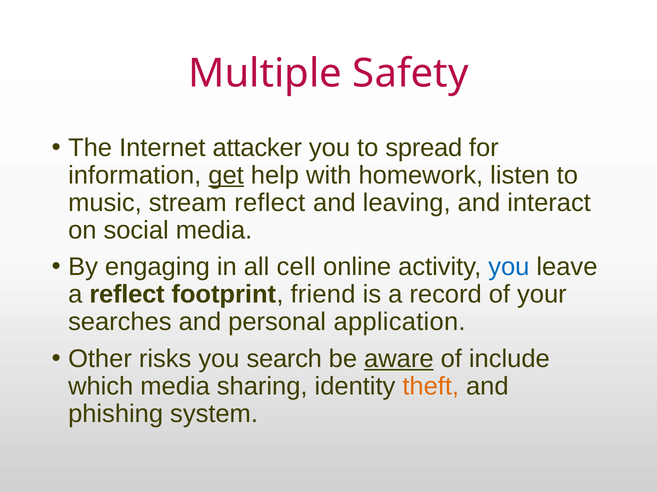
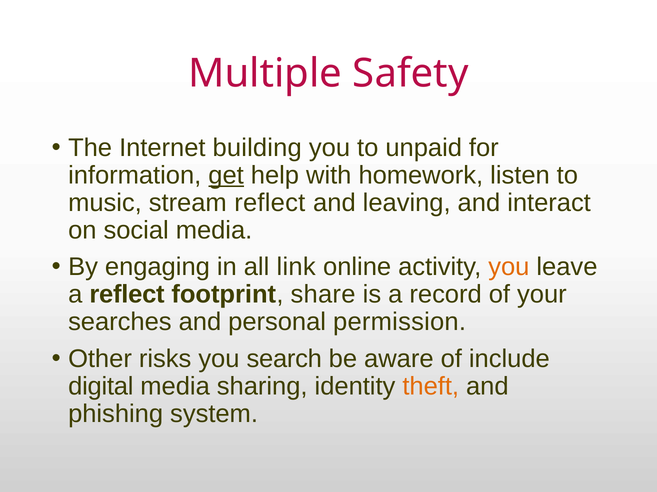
attacker: attacker -> building
spread: spread -> unpaid
cell: cell -> link
you at (509, 267) colour: blue -> orange
friend: friend -> share
application: application -> permission
aware underline: present -> none
which: which -> digital
